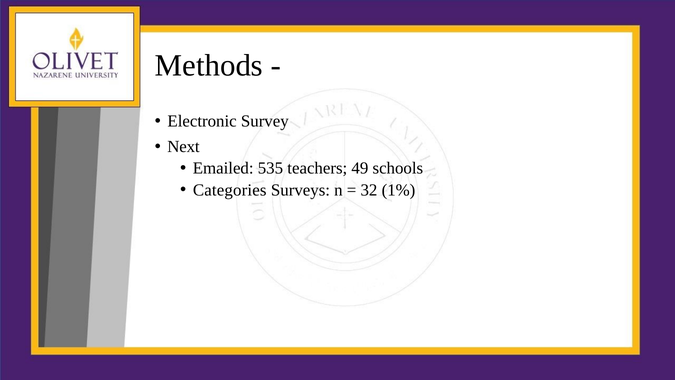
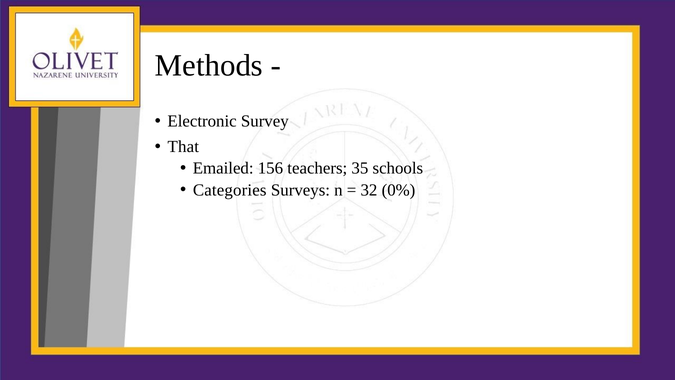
Next: Next -> That
535: 535 -> 156
49: 49 -> 35
1%: 1% -> 0%
